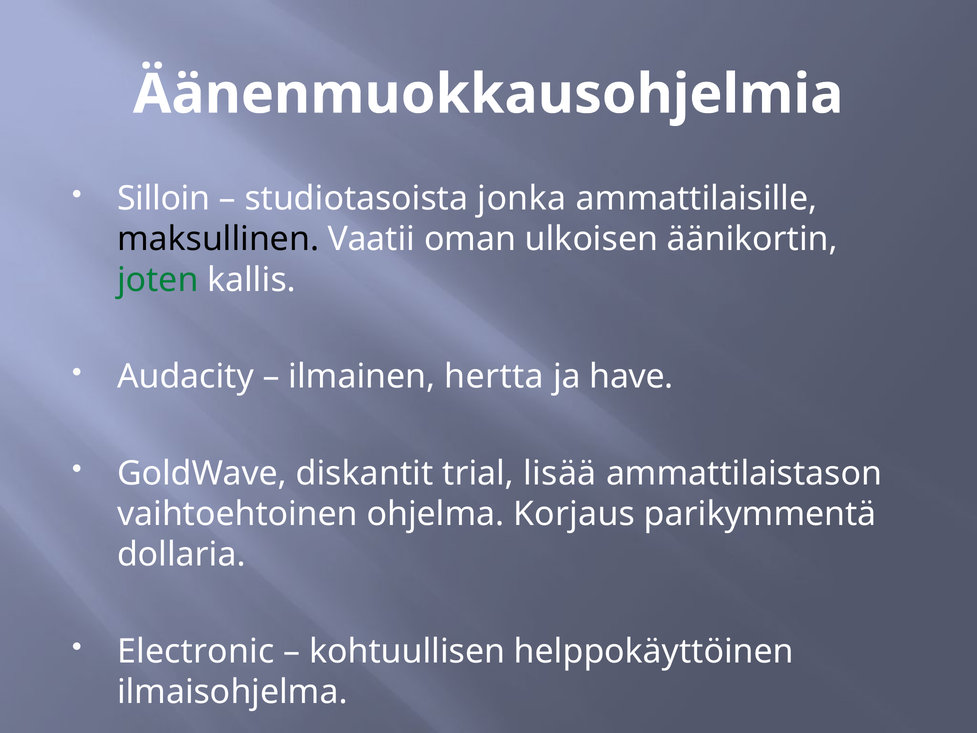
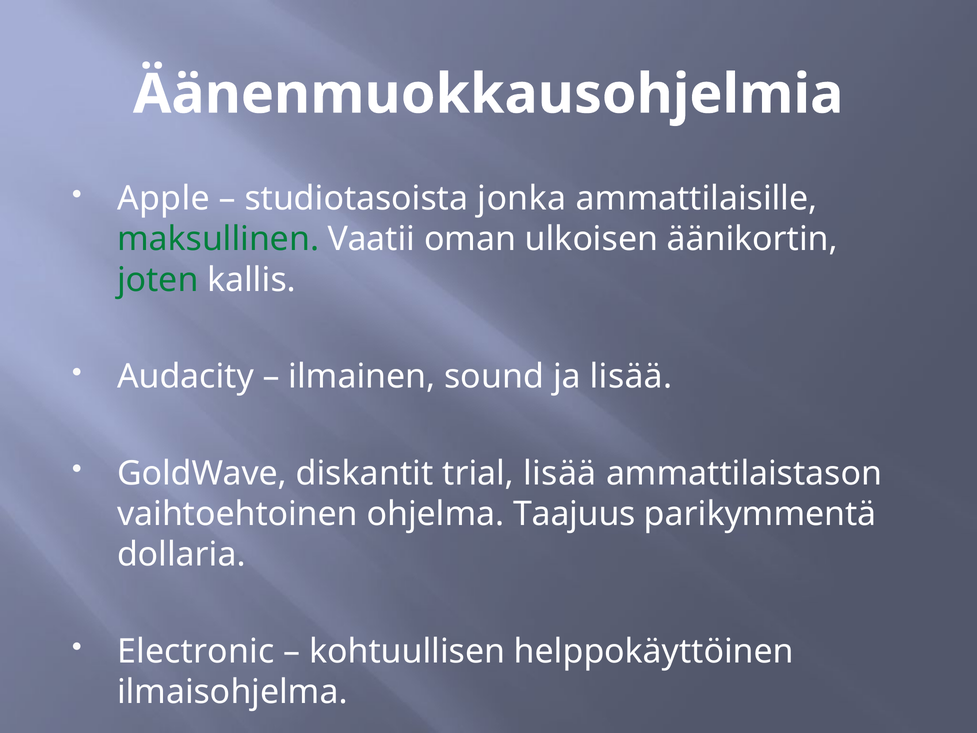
Silloin: Silloin -> Apple
maksullinen colour: black -> green
hertta: hertta -> sound
ja have: have -> lisää
Korjaus: Korjaus -> Taajuus
